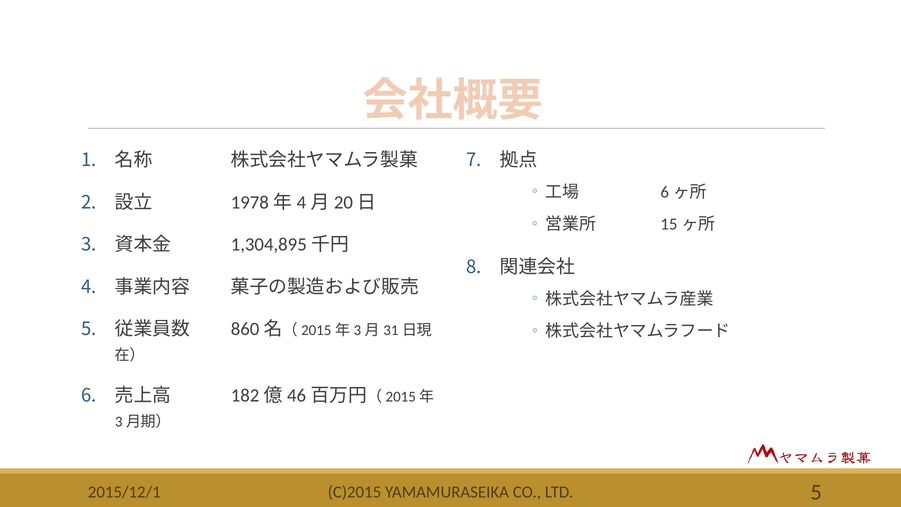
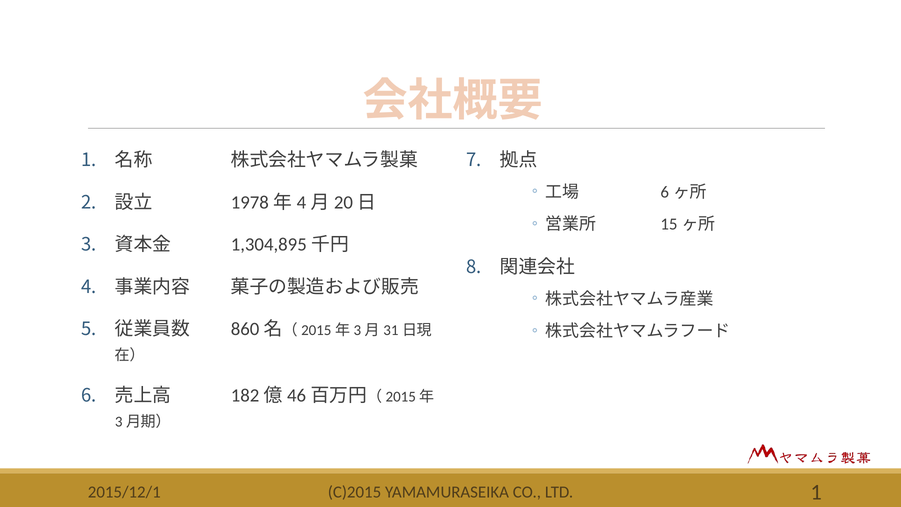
LTD 5: 5 -> 1
